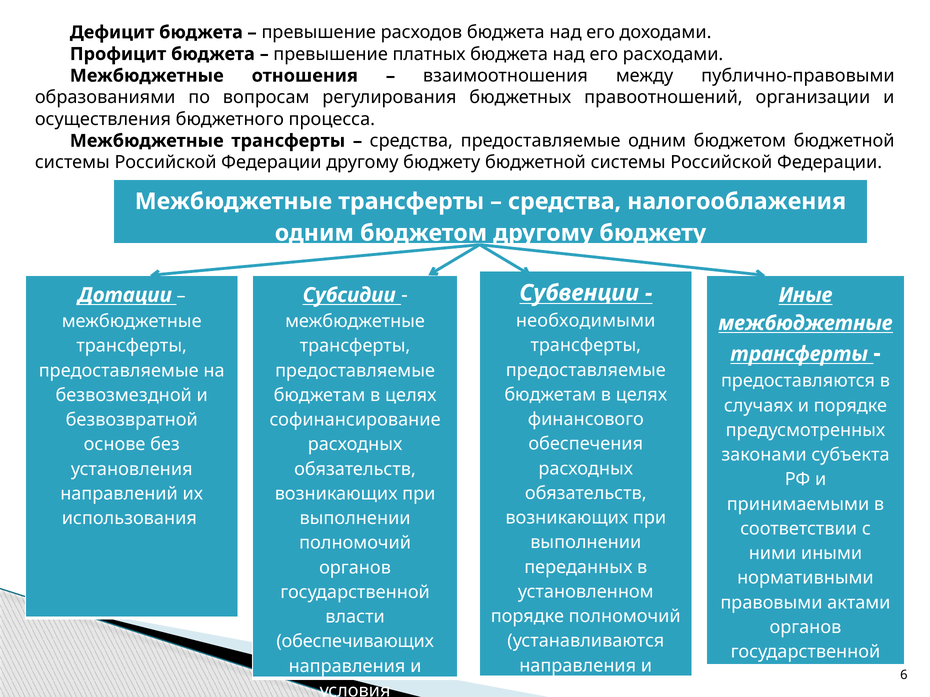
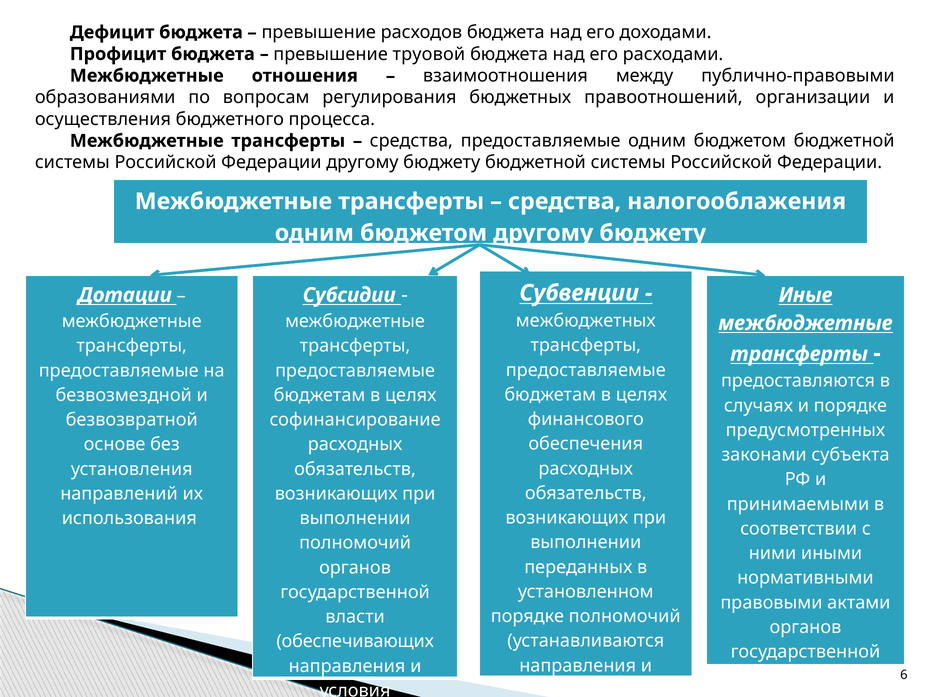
платных: платных -> труовой
необходимыми: необходимыми -> межбюджетных
